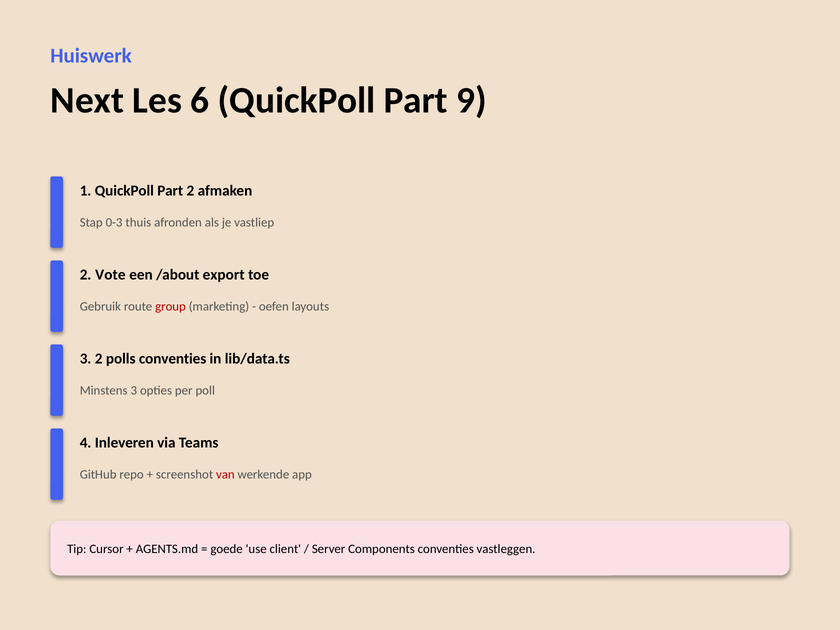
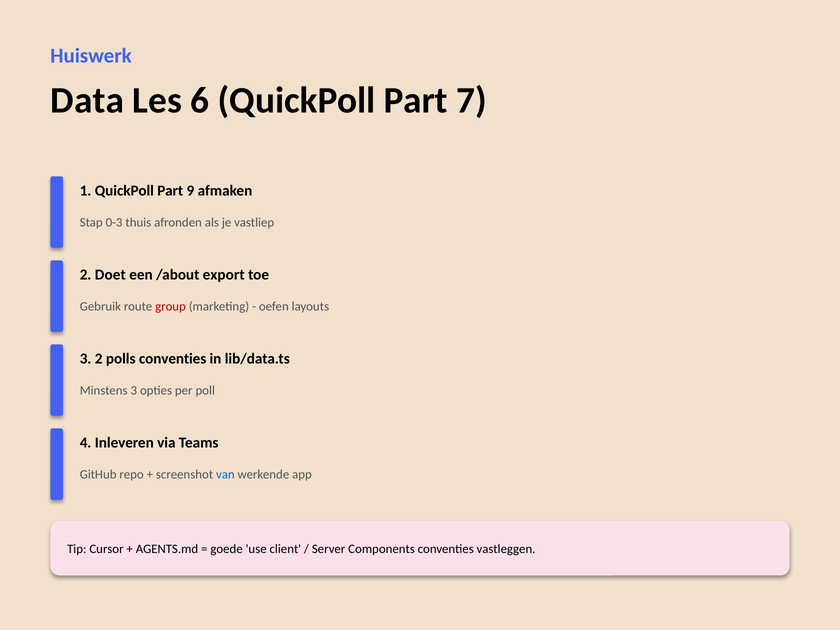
Next: Next -> Data
9: 9 -> 7
Part 2: 2 -> 9
Vote: Vote -> Doet
van colour: red -> blue
